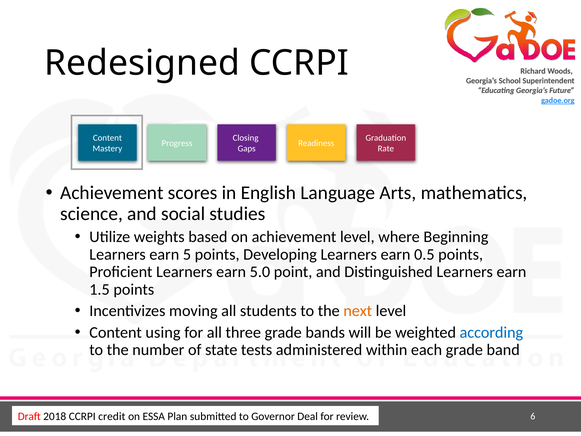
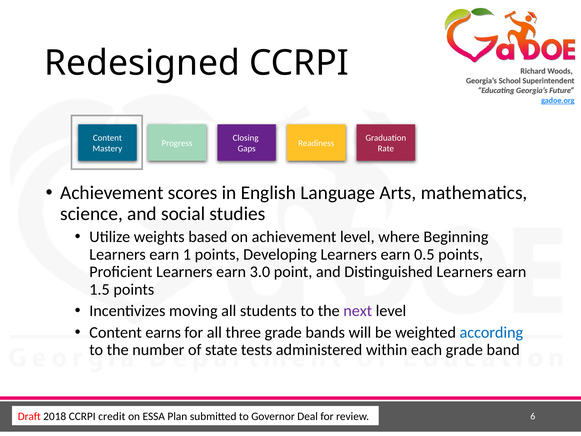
5: 5 -> 1
5.0: 5.0 -> 3.0
next colour: orange -> purple
using: using -> earns
